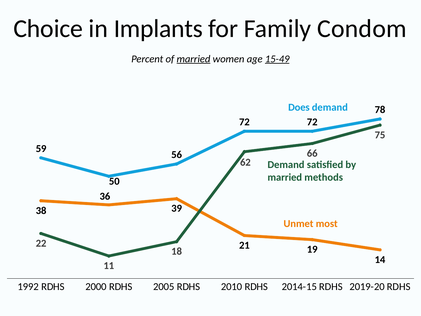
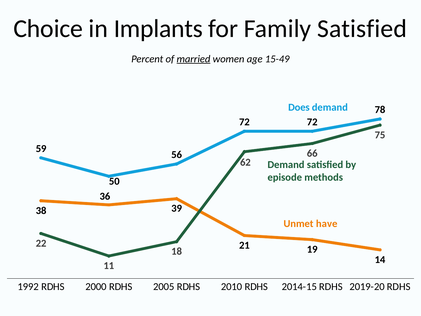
Family Condom: Condom -> Satisfied
15-49 underline: present -> none
married at (285, 177): married -> episode
most: most -> have
